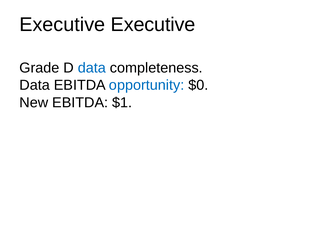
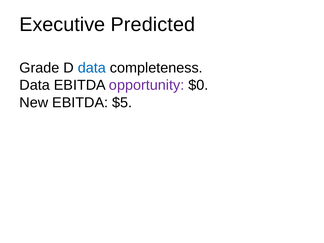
Executive Executive: Executive -> Predicted
opportunity colour: blue -> purple
$1: $1 -> $5
